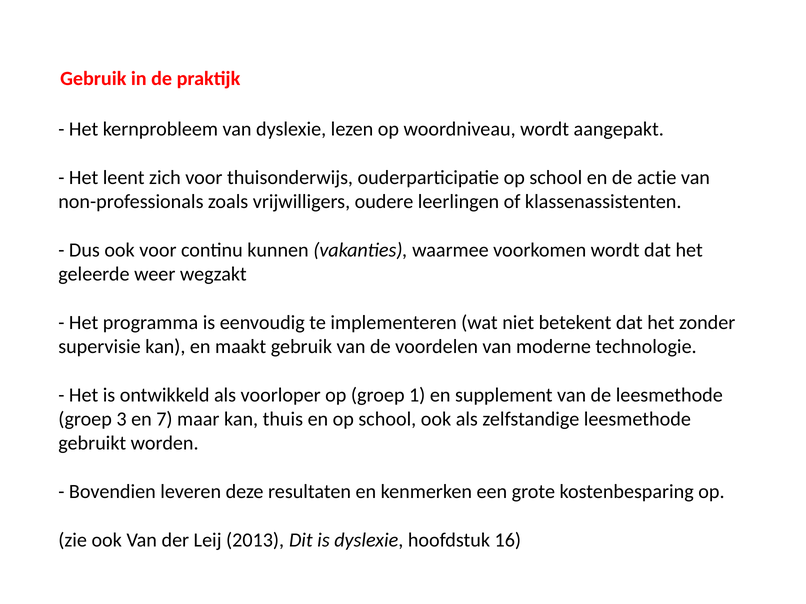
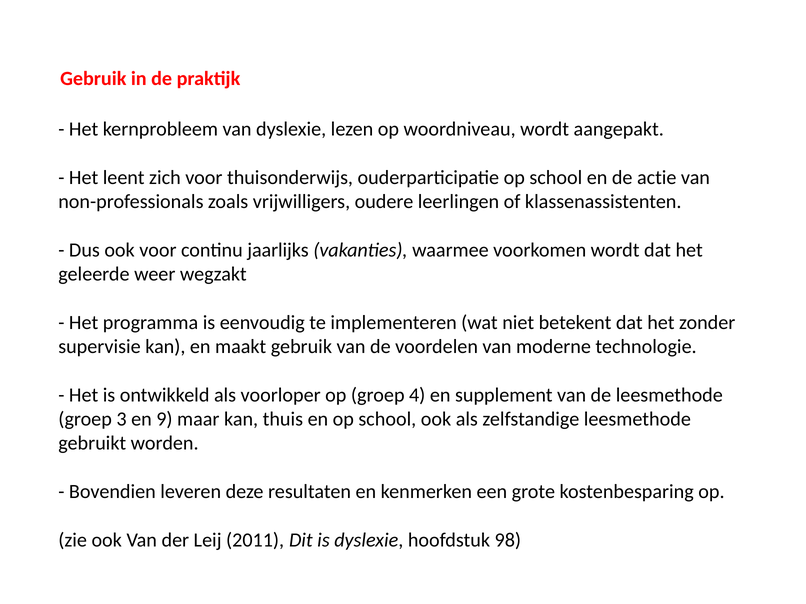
kunnen: kunnen -> jaarlijks
1: 1 -> 4
7: 7 -> 9
2013: 2013 -> 2011
16: 16 -> 98
